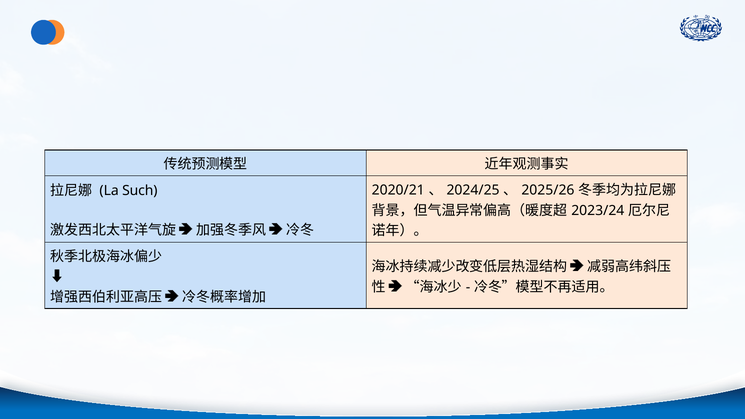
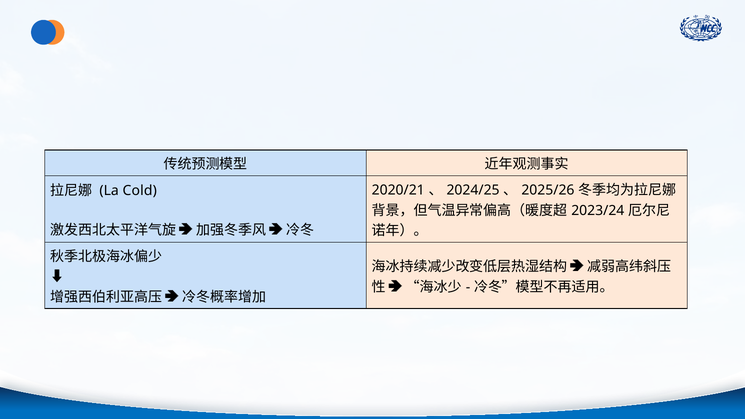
Such: Such -> Cold
